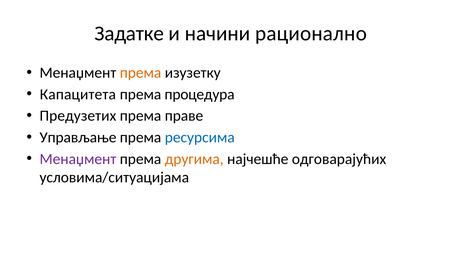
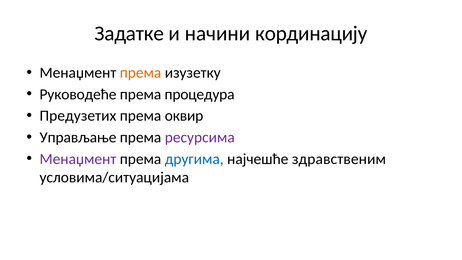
рационално: рационално -> кординацију
Капацитета: Капацитета -> Руководеће
праве: праве -> оквир
ресурсима colour: blue -> purple
другима colour: orange -> blue
одговарајућих: одговарајућих -> здравственим
